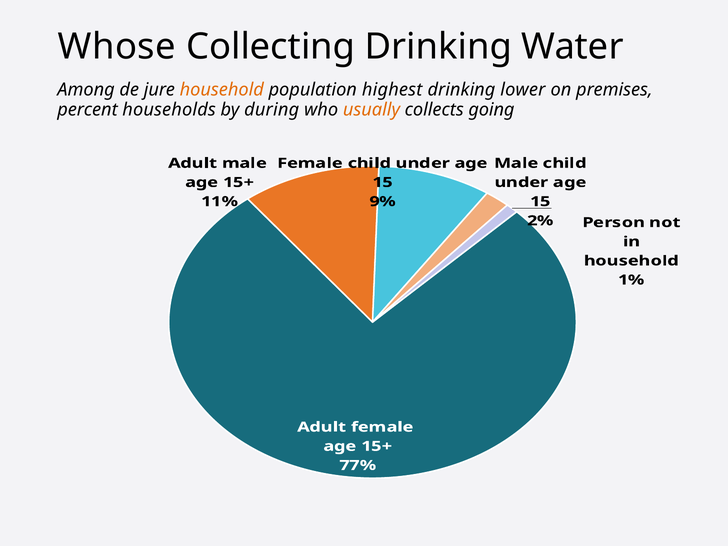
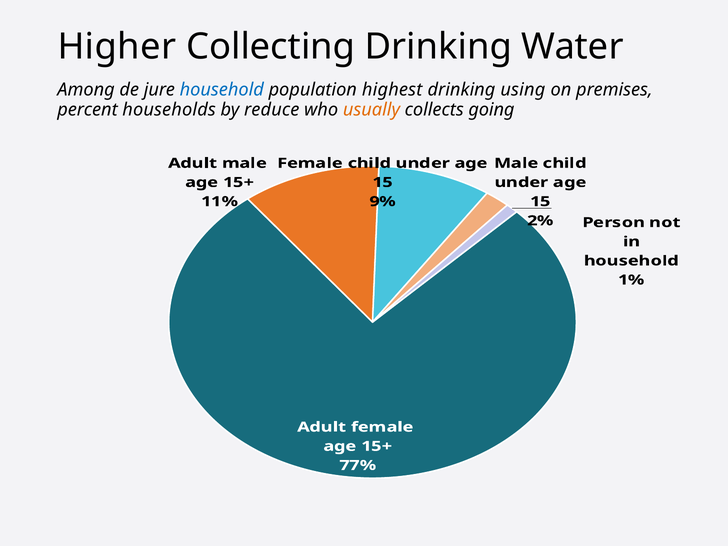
Whose: Whose -> Higher
household at (222, 90) colour: orange -> blue
lower: lower -> using
during: during -> reduce
